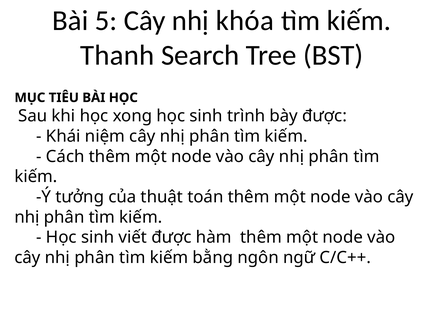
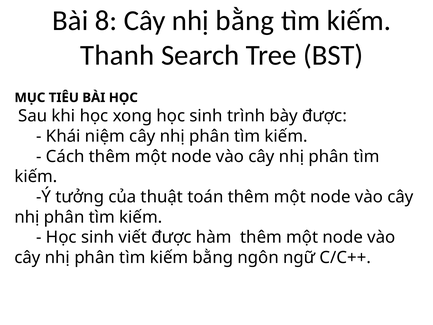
5: 5 -> 8
nhị khóa: khóa -> bằng
